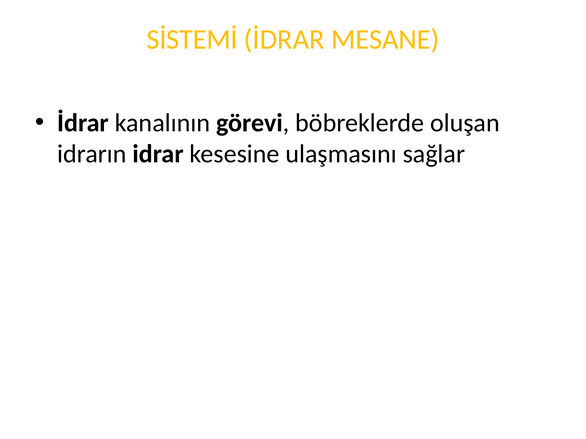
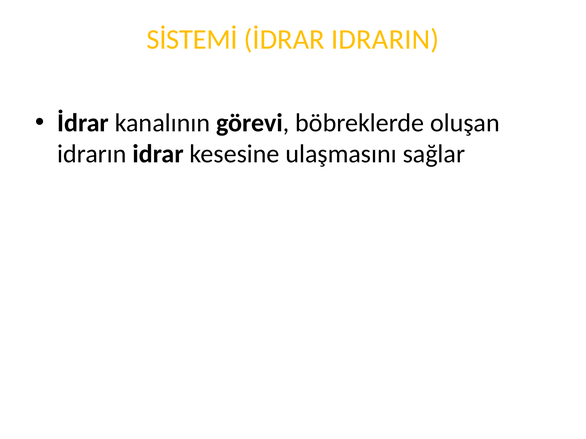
MESANE: MESANE -> IDRARIN
